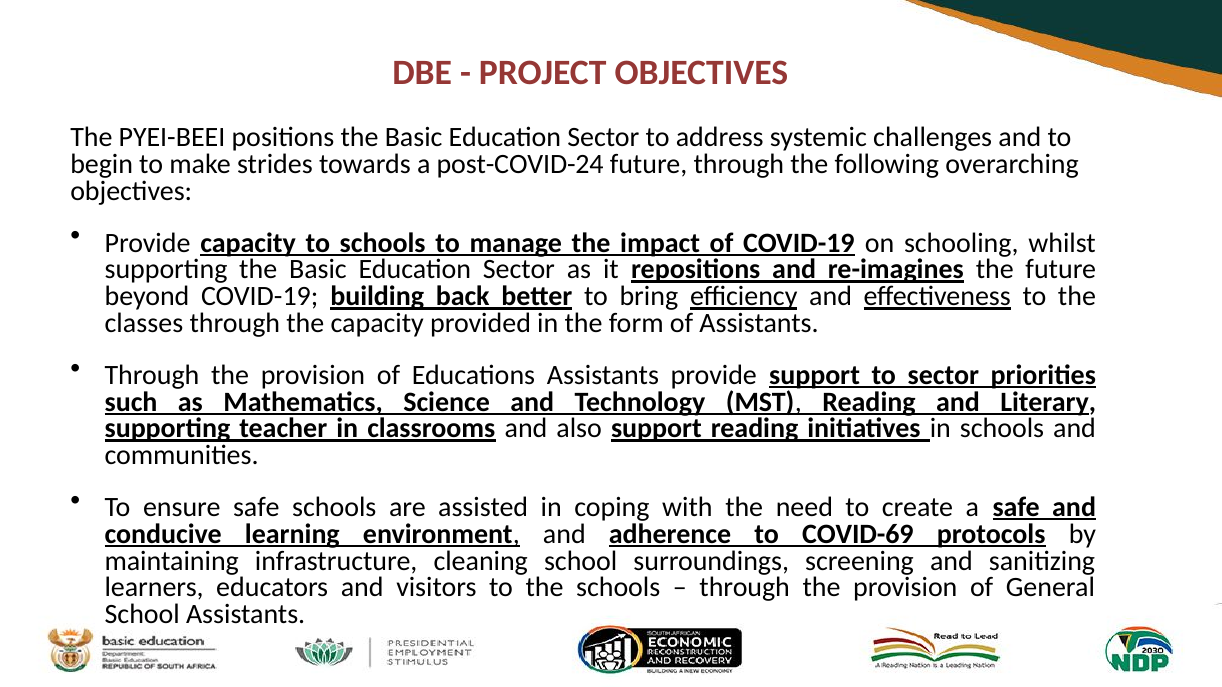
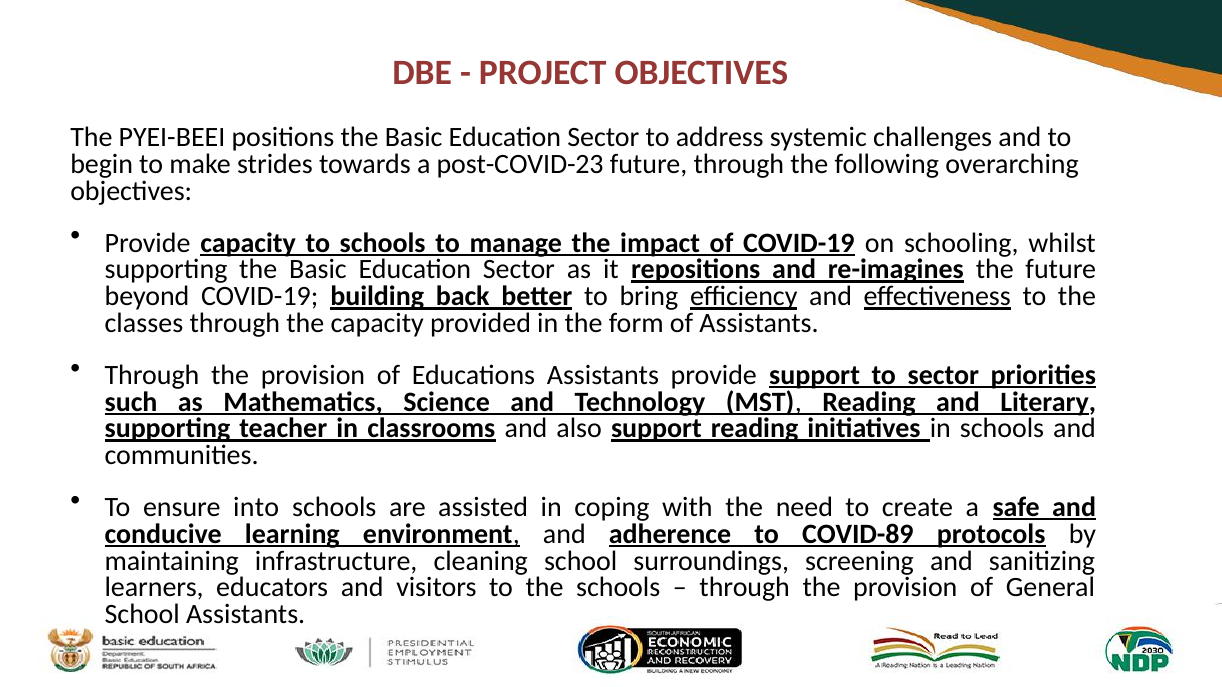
post-COVID-24: post-COVID-24 -> post-COVID-23
ensure safe: safe -> into
COVID-69: COVID-69 -> COVID-89
